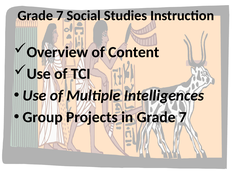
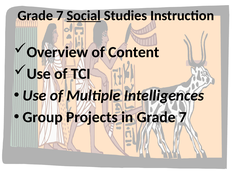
Social underline: none -> present
